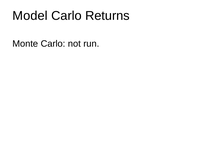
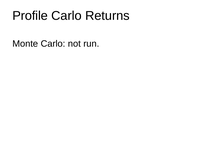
Model: Model -> Profile
